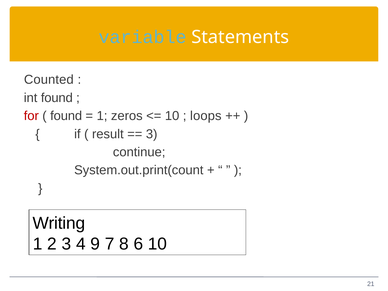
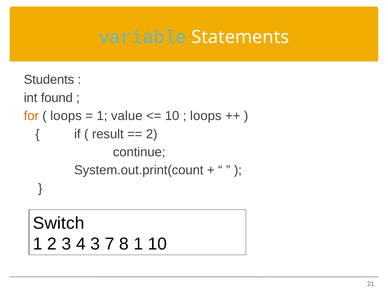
Counted: Counted -> Students
for colour: red -> orange
found at (66, 116): found -> loops
zeros: zeros -> value
3 at (152, 134): 3 -> 2
Writing: Writing -> Switch
4 9: 9 -> 3
8 6: 6 -> 1
